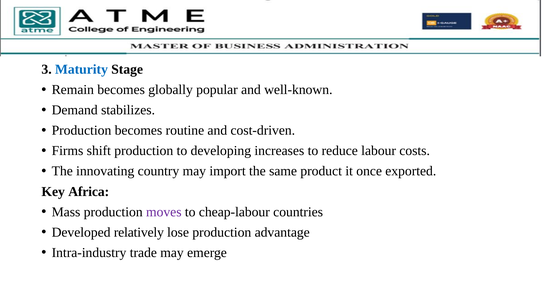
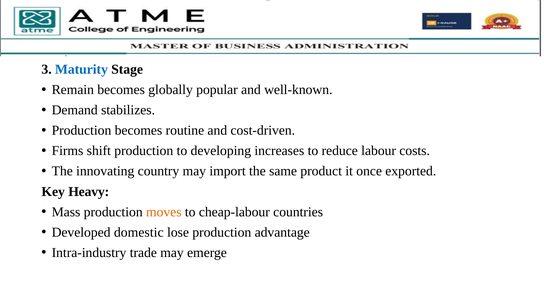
Africa: Africa -> Heavy
moves colour: purple -> orange
relatively: relatively -> domestic
